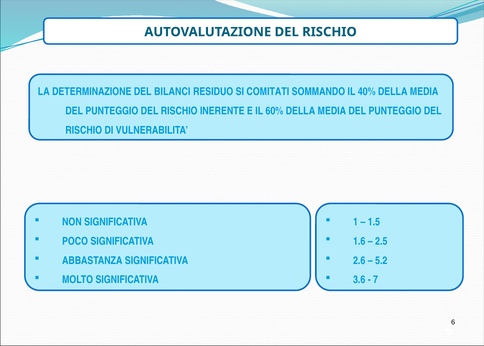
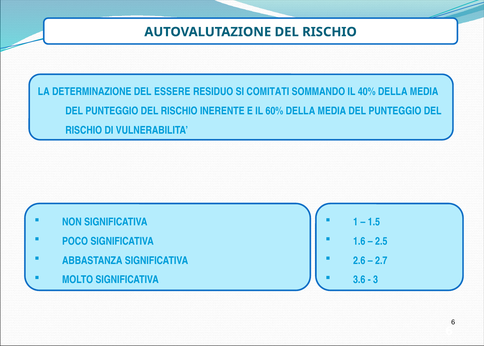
BILANCI: BILANCI -> ESSERE
5.2: 5.2 -> 2.7
7: 7 -> 3
